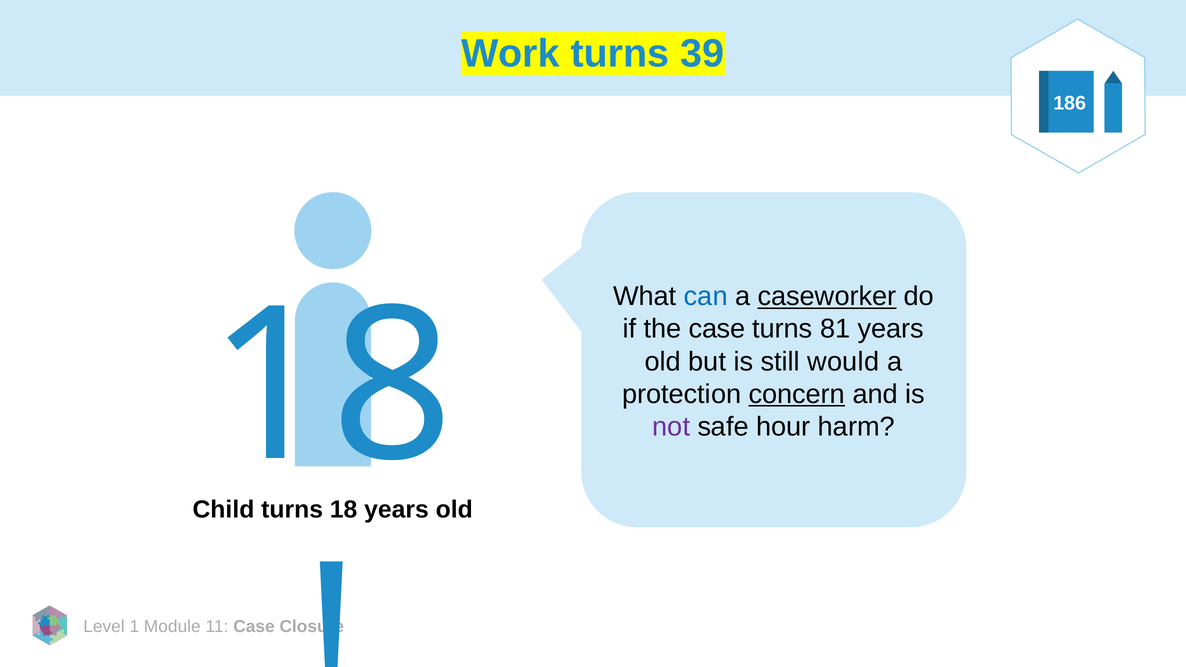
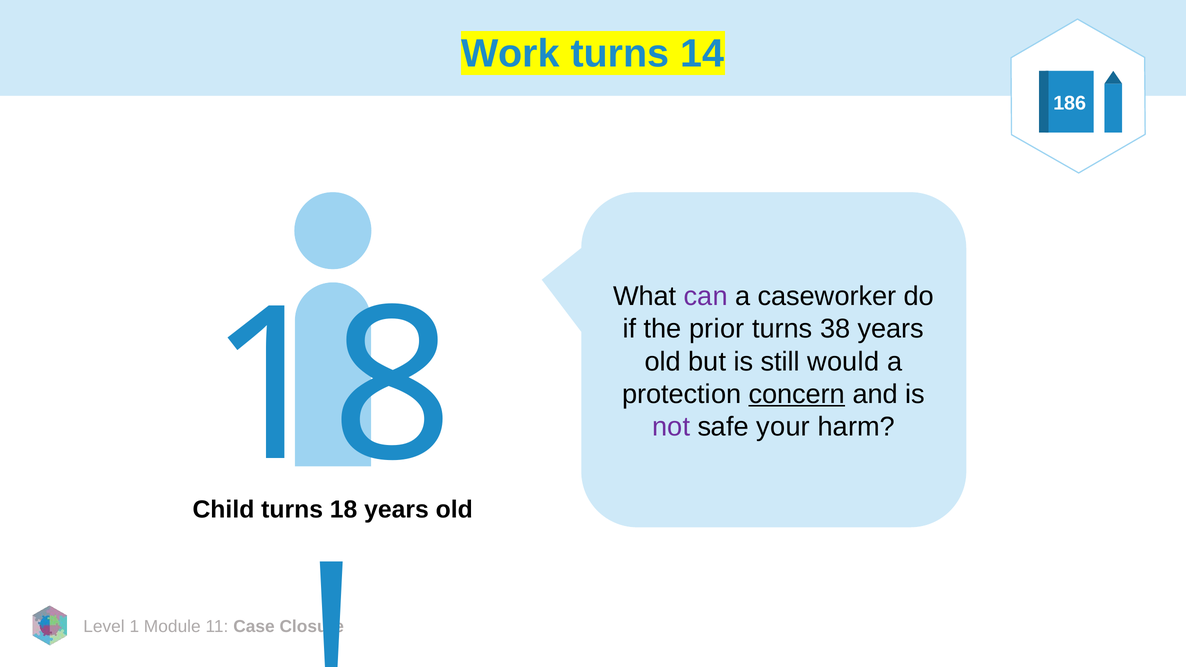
39: 39 -> 14
can colour: blue -> purple
caseworker underline: present -> none
the case: case -> prior
81: 81 -> 38
hour: hour -> your
